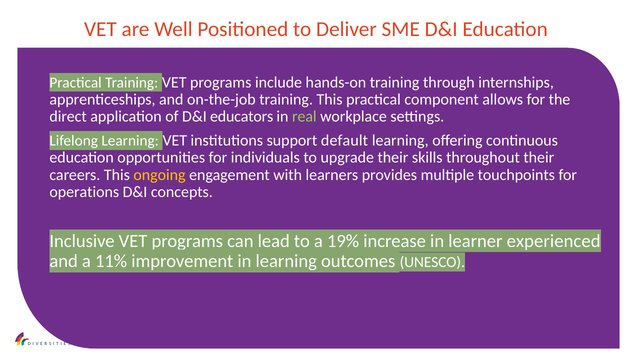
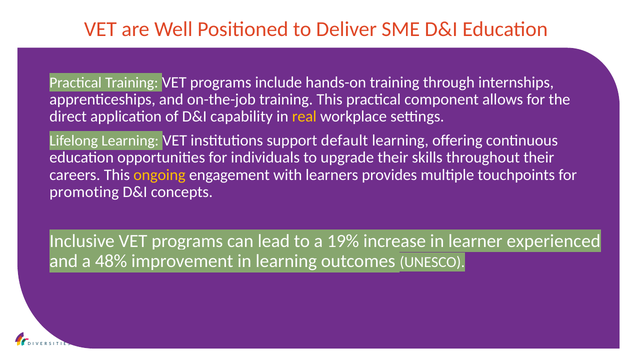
educators: educators -> capability
real colour: light green -> yellow
operations: operations -> promoting
11%: 11% -> 48%
